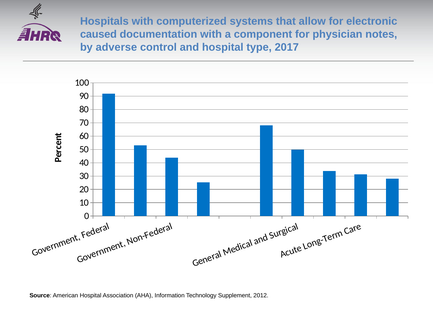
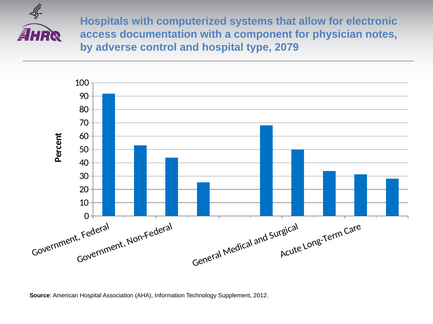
caused: caused -> access
2017: 2017 -> 2079
